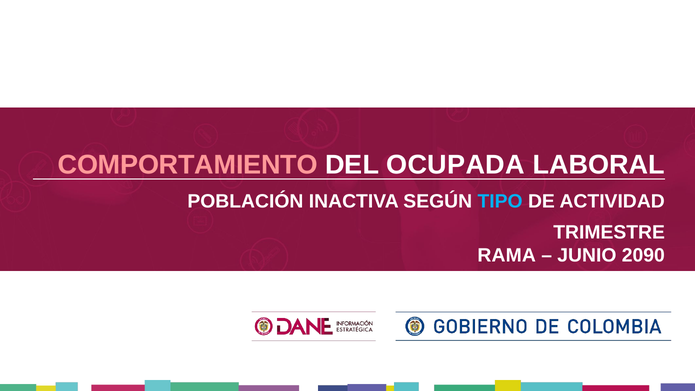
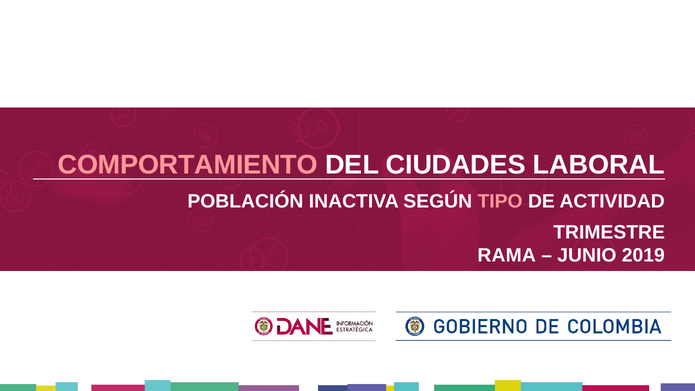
OCUPADA: OCUPADA -> CIUDADES
TIPO colour: light blue -> pink
2090: 2090 -> 2019
